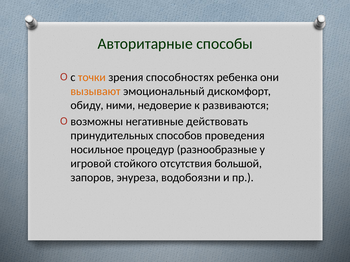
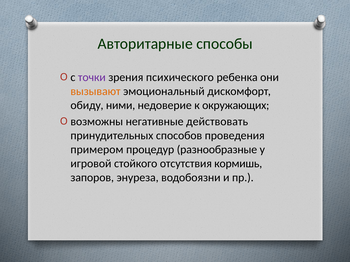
точки colour: orange -> purple
способностях: способностях -> психического
развиваются: развиваются -> окружающих
носильное: носильное -> примером
большой: большой -> кормишь
